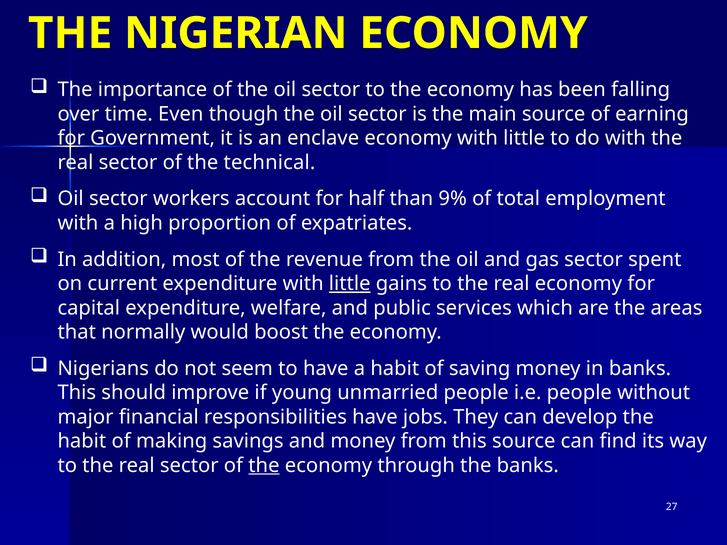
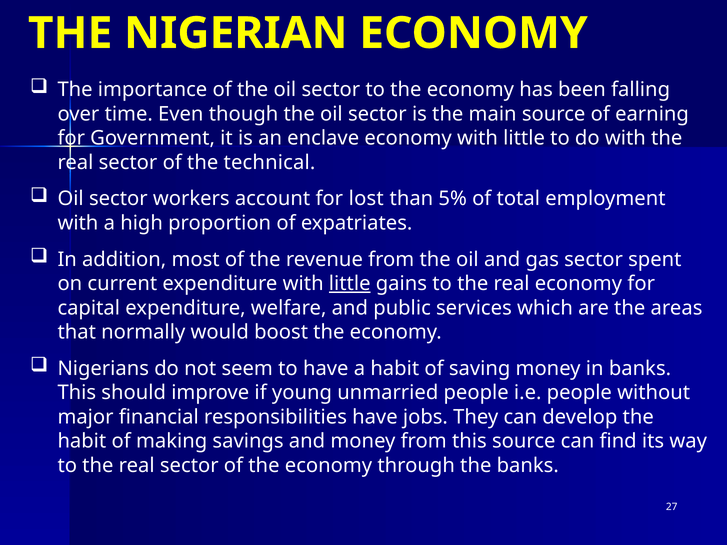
half: half -> lost
9%: 9% -> 5%
the at (264, 466) underline: present -> none
